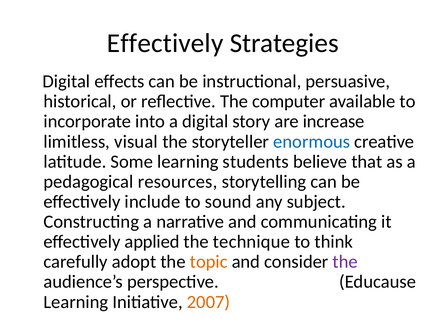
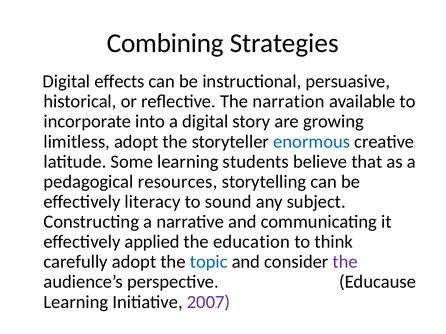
Effectively at (165, 43): Effectively -> Combining
computer: computer -> narration
increase: increase -> growing
limitless visual: visual -> adopt
include: include -> literacy
technique: technique -> education
topic colour: orange -> blue
2007 colour: orange -> purple
